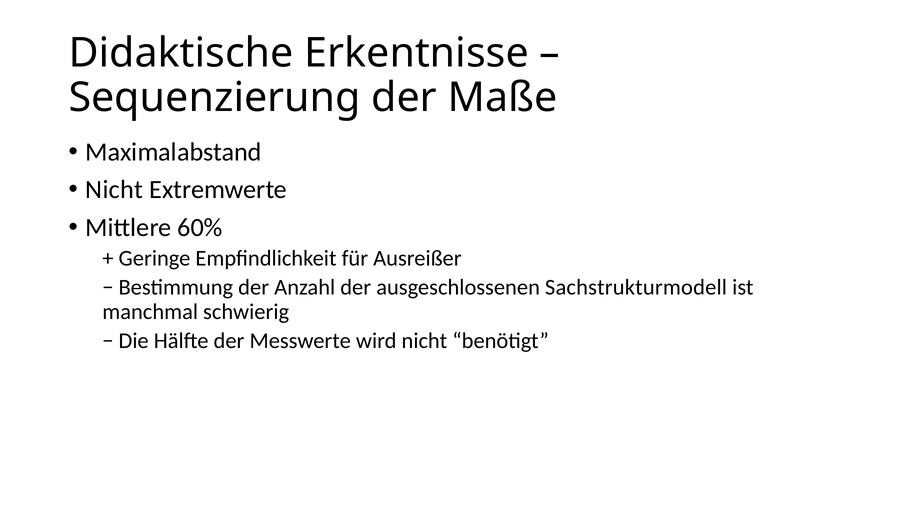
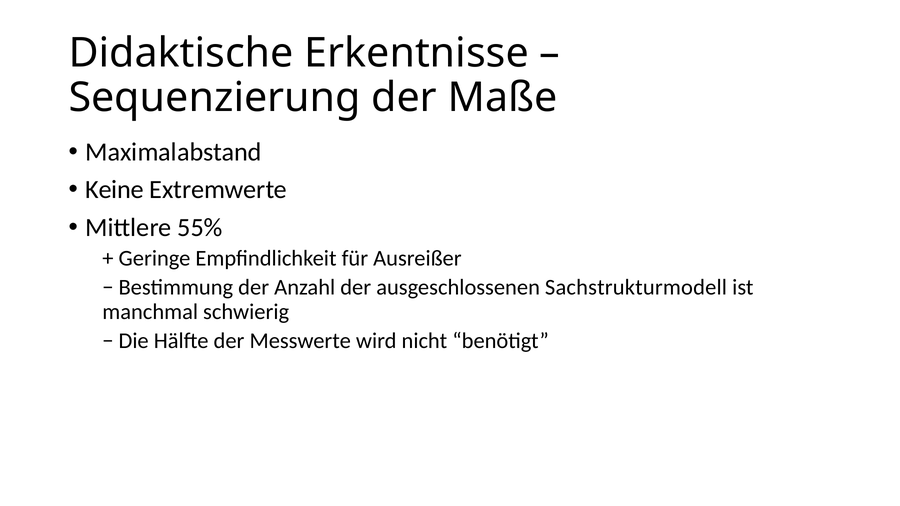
Nicht at (114, 190): Nicht -> Keine
60%: 60% -> 55%
